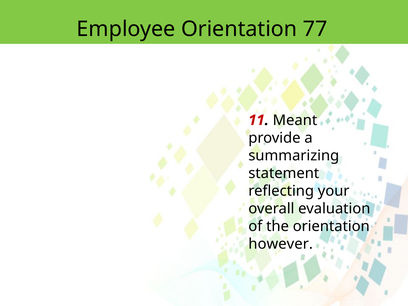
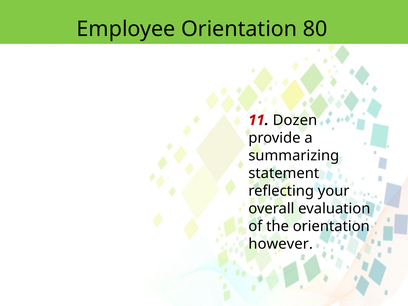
77: 77 -> 80
Meant: Meant -> Dozen
